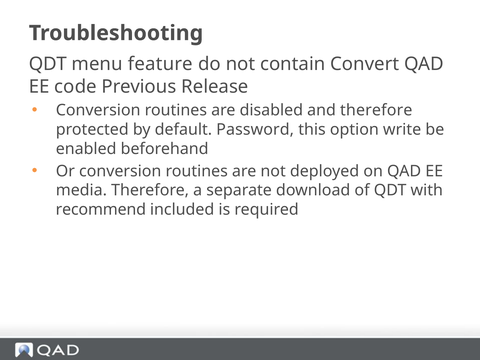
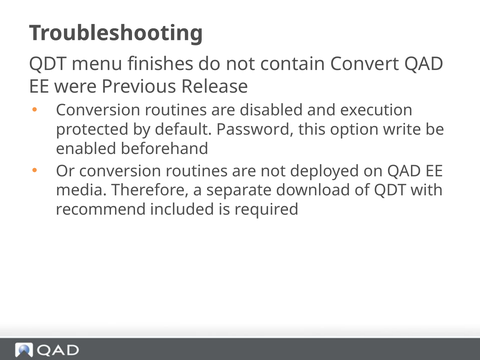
feature: feature -> finishes
code: code -> were
and therefore: therefore -> execution
